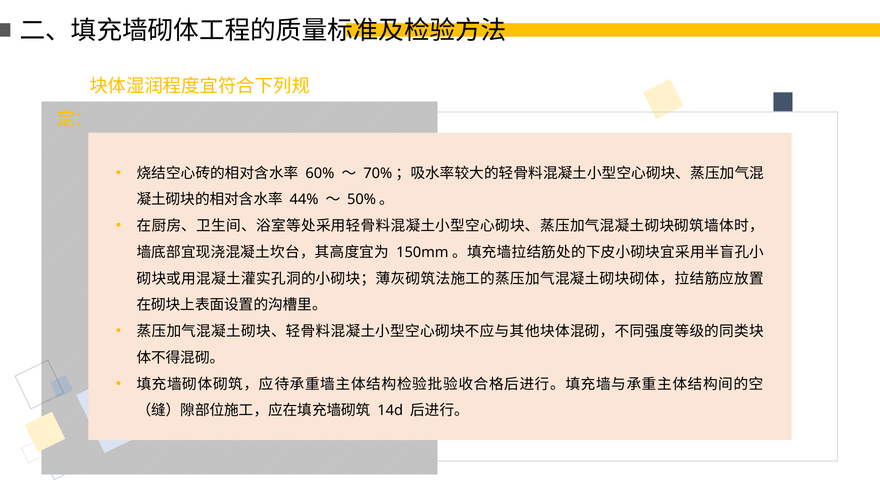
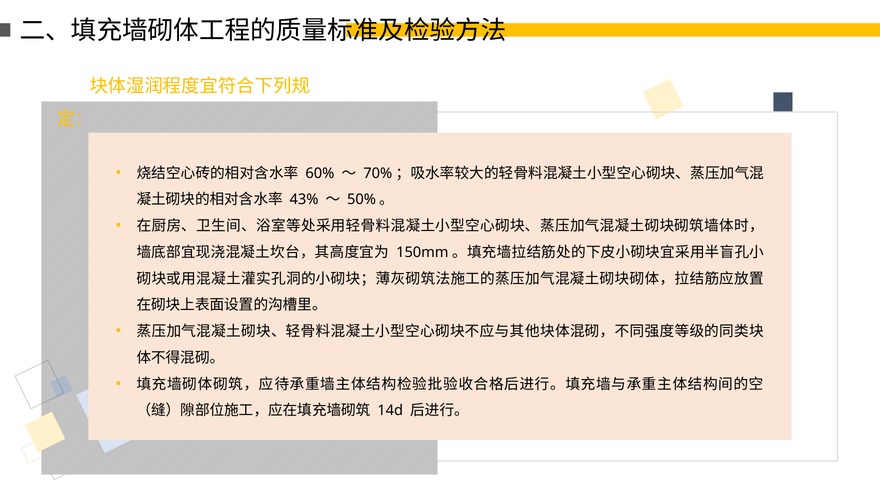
44%: 44% -> 43%
